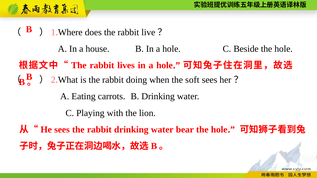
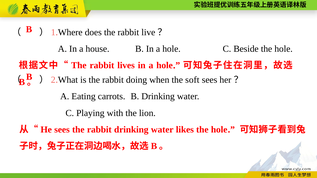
bear: bear -> likes
